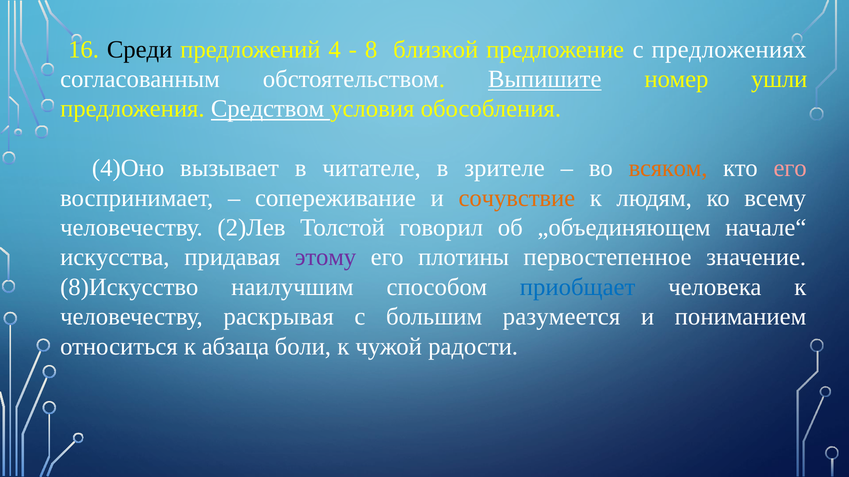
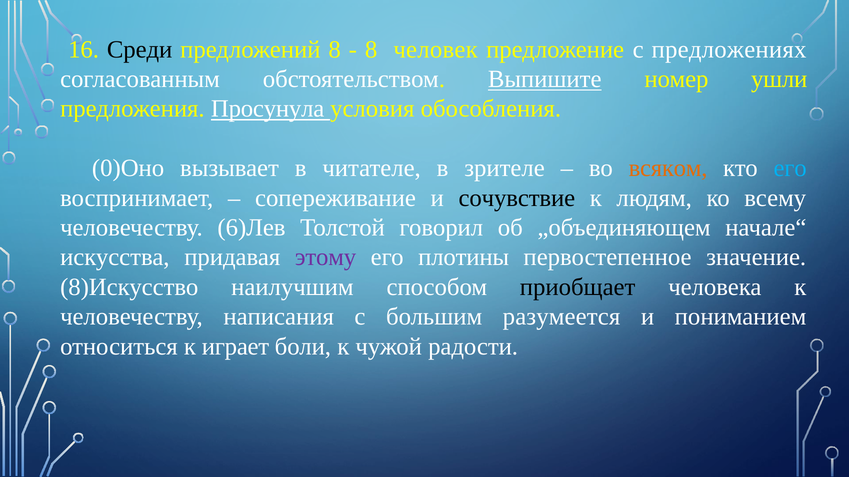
предложений 4: 4 -> 8
близкой: близкой -> человек
Средством: Средством -> Просунула
4)Оно: 4)Оно -> 0)Оно
его at (790, 168) colour: pink -> light blue
сочувствие colour: orange -> black
2)Лев: 2)Лев -> 6)Лев
приобщает colour: blue -> black
раскрывая: раскрывая -> написания
абзаца: абзаца -> играет
